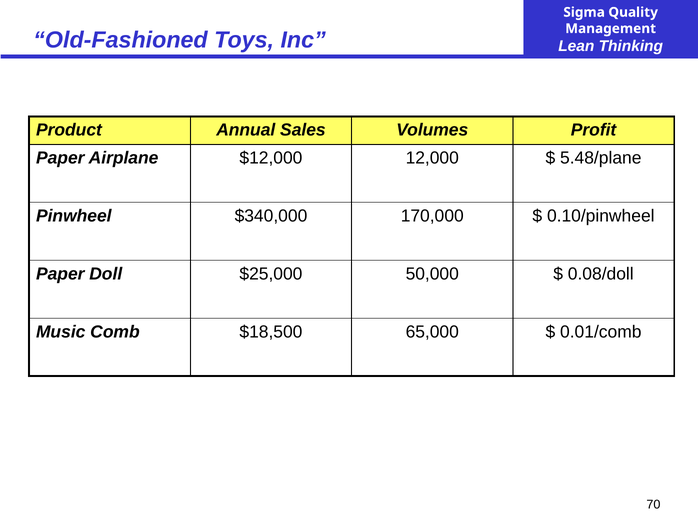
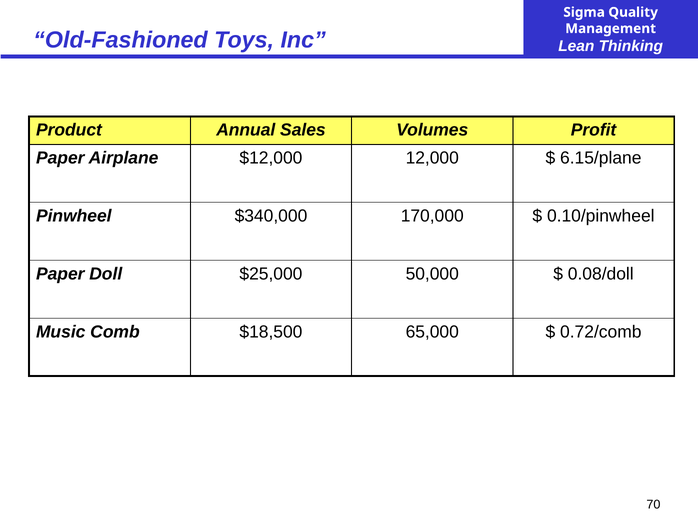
5.48/plane: 5.48/plane -> 6.15/plane
0.01/comb: 0.01/comb -> 0.72/comb
